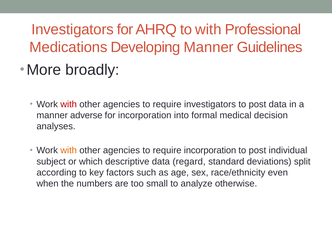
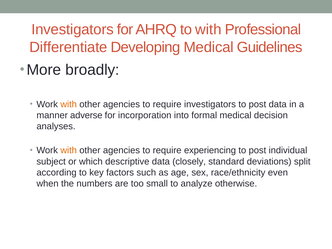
Medications: Medications -> Differentiate
Developing Manner: Manner -> Medical
with at (69, 104) colour: red -> orange
require incorporation: incorporation -> experiencing
regard: regard -> closely
